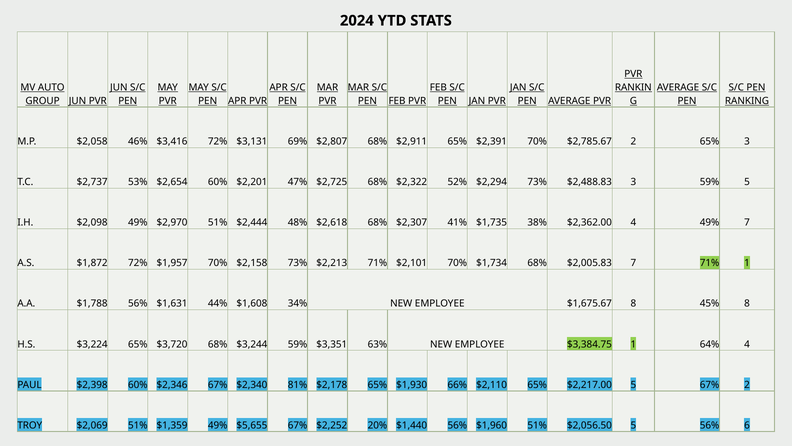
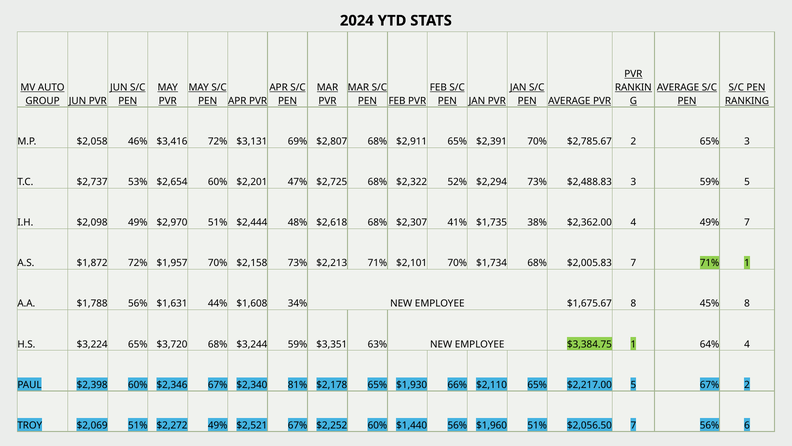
$1,359: $1,359 -> $2,272
$5,655: $5,655 -> $2,521
$2,252 20%: 20% -> 60%
$2,056.50 5: 5 -> 7
